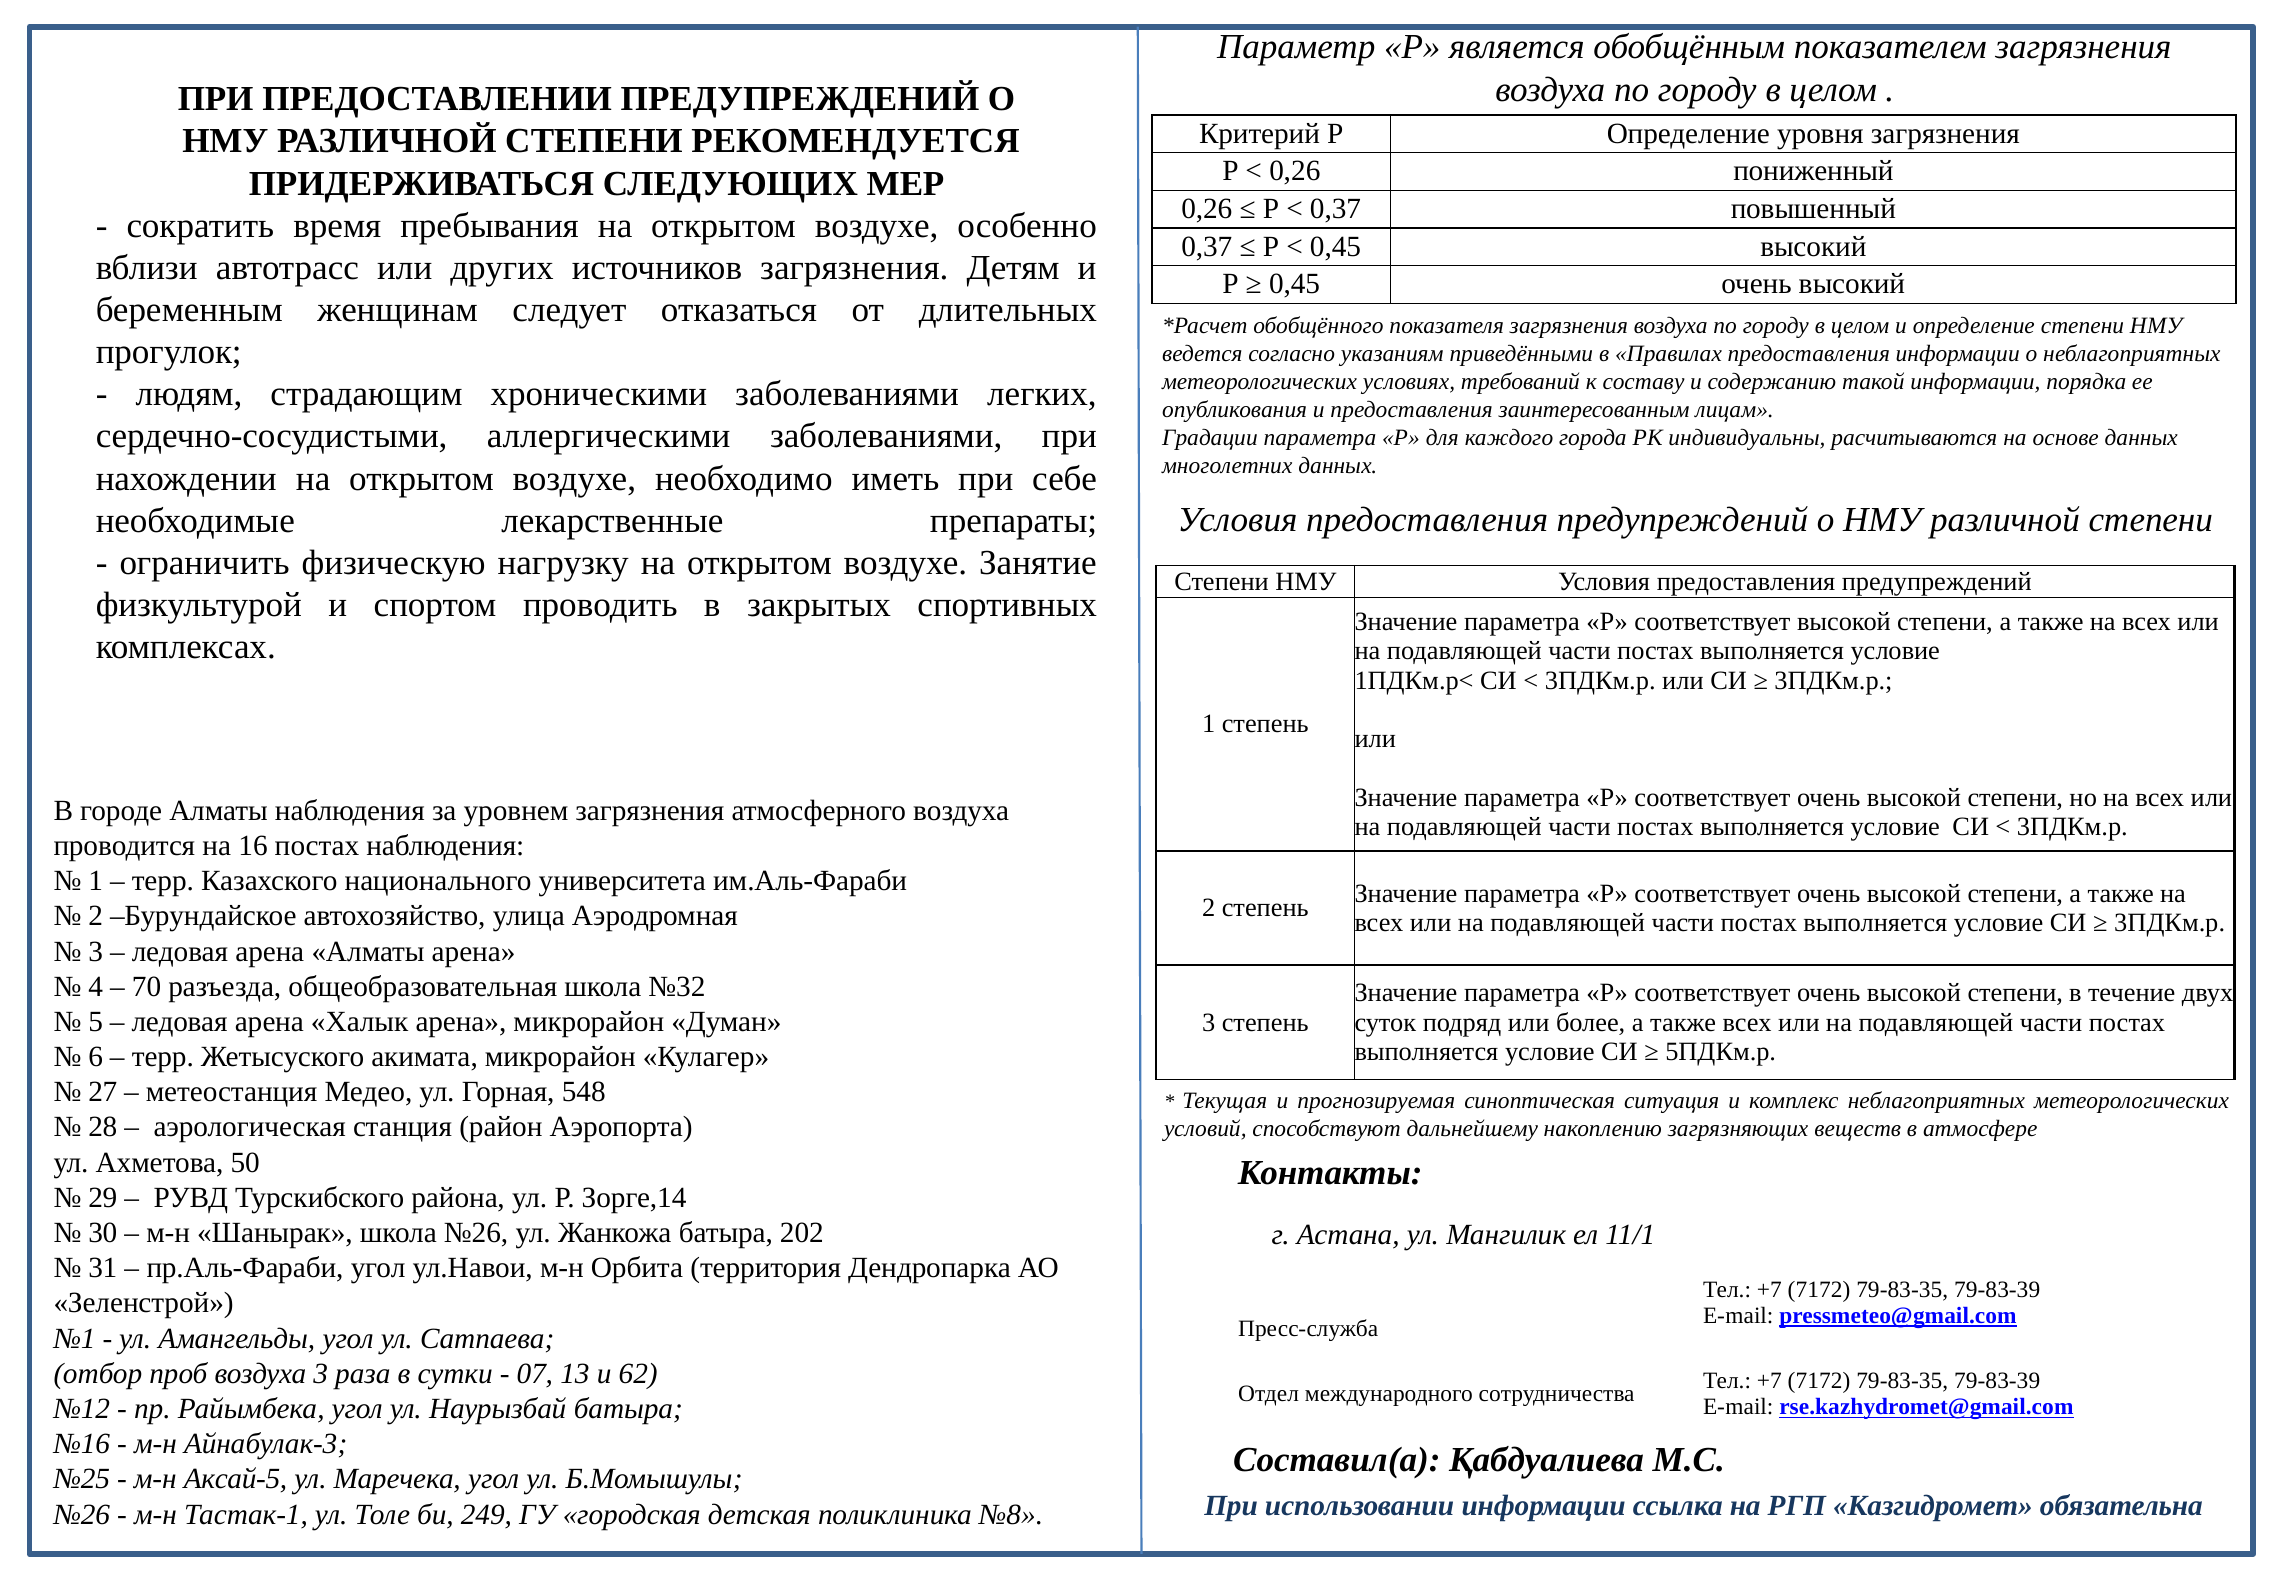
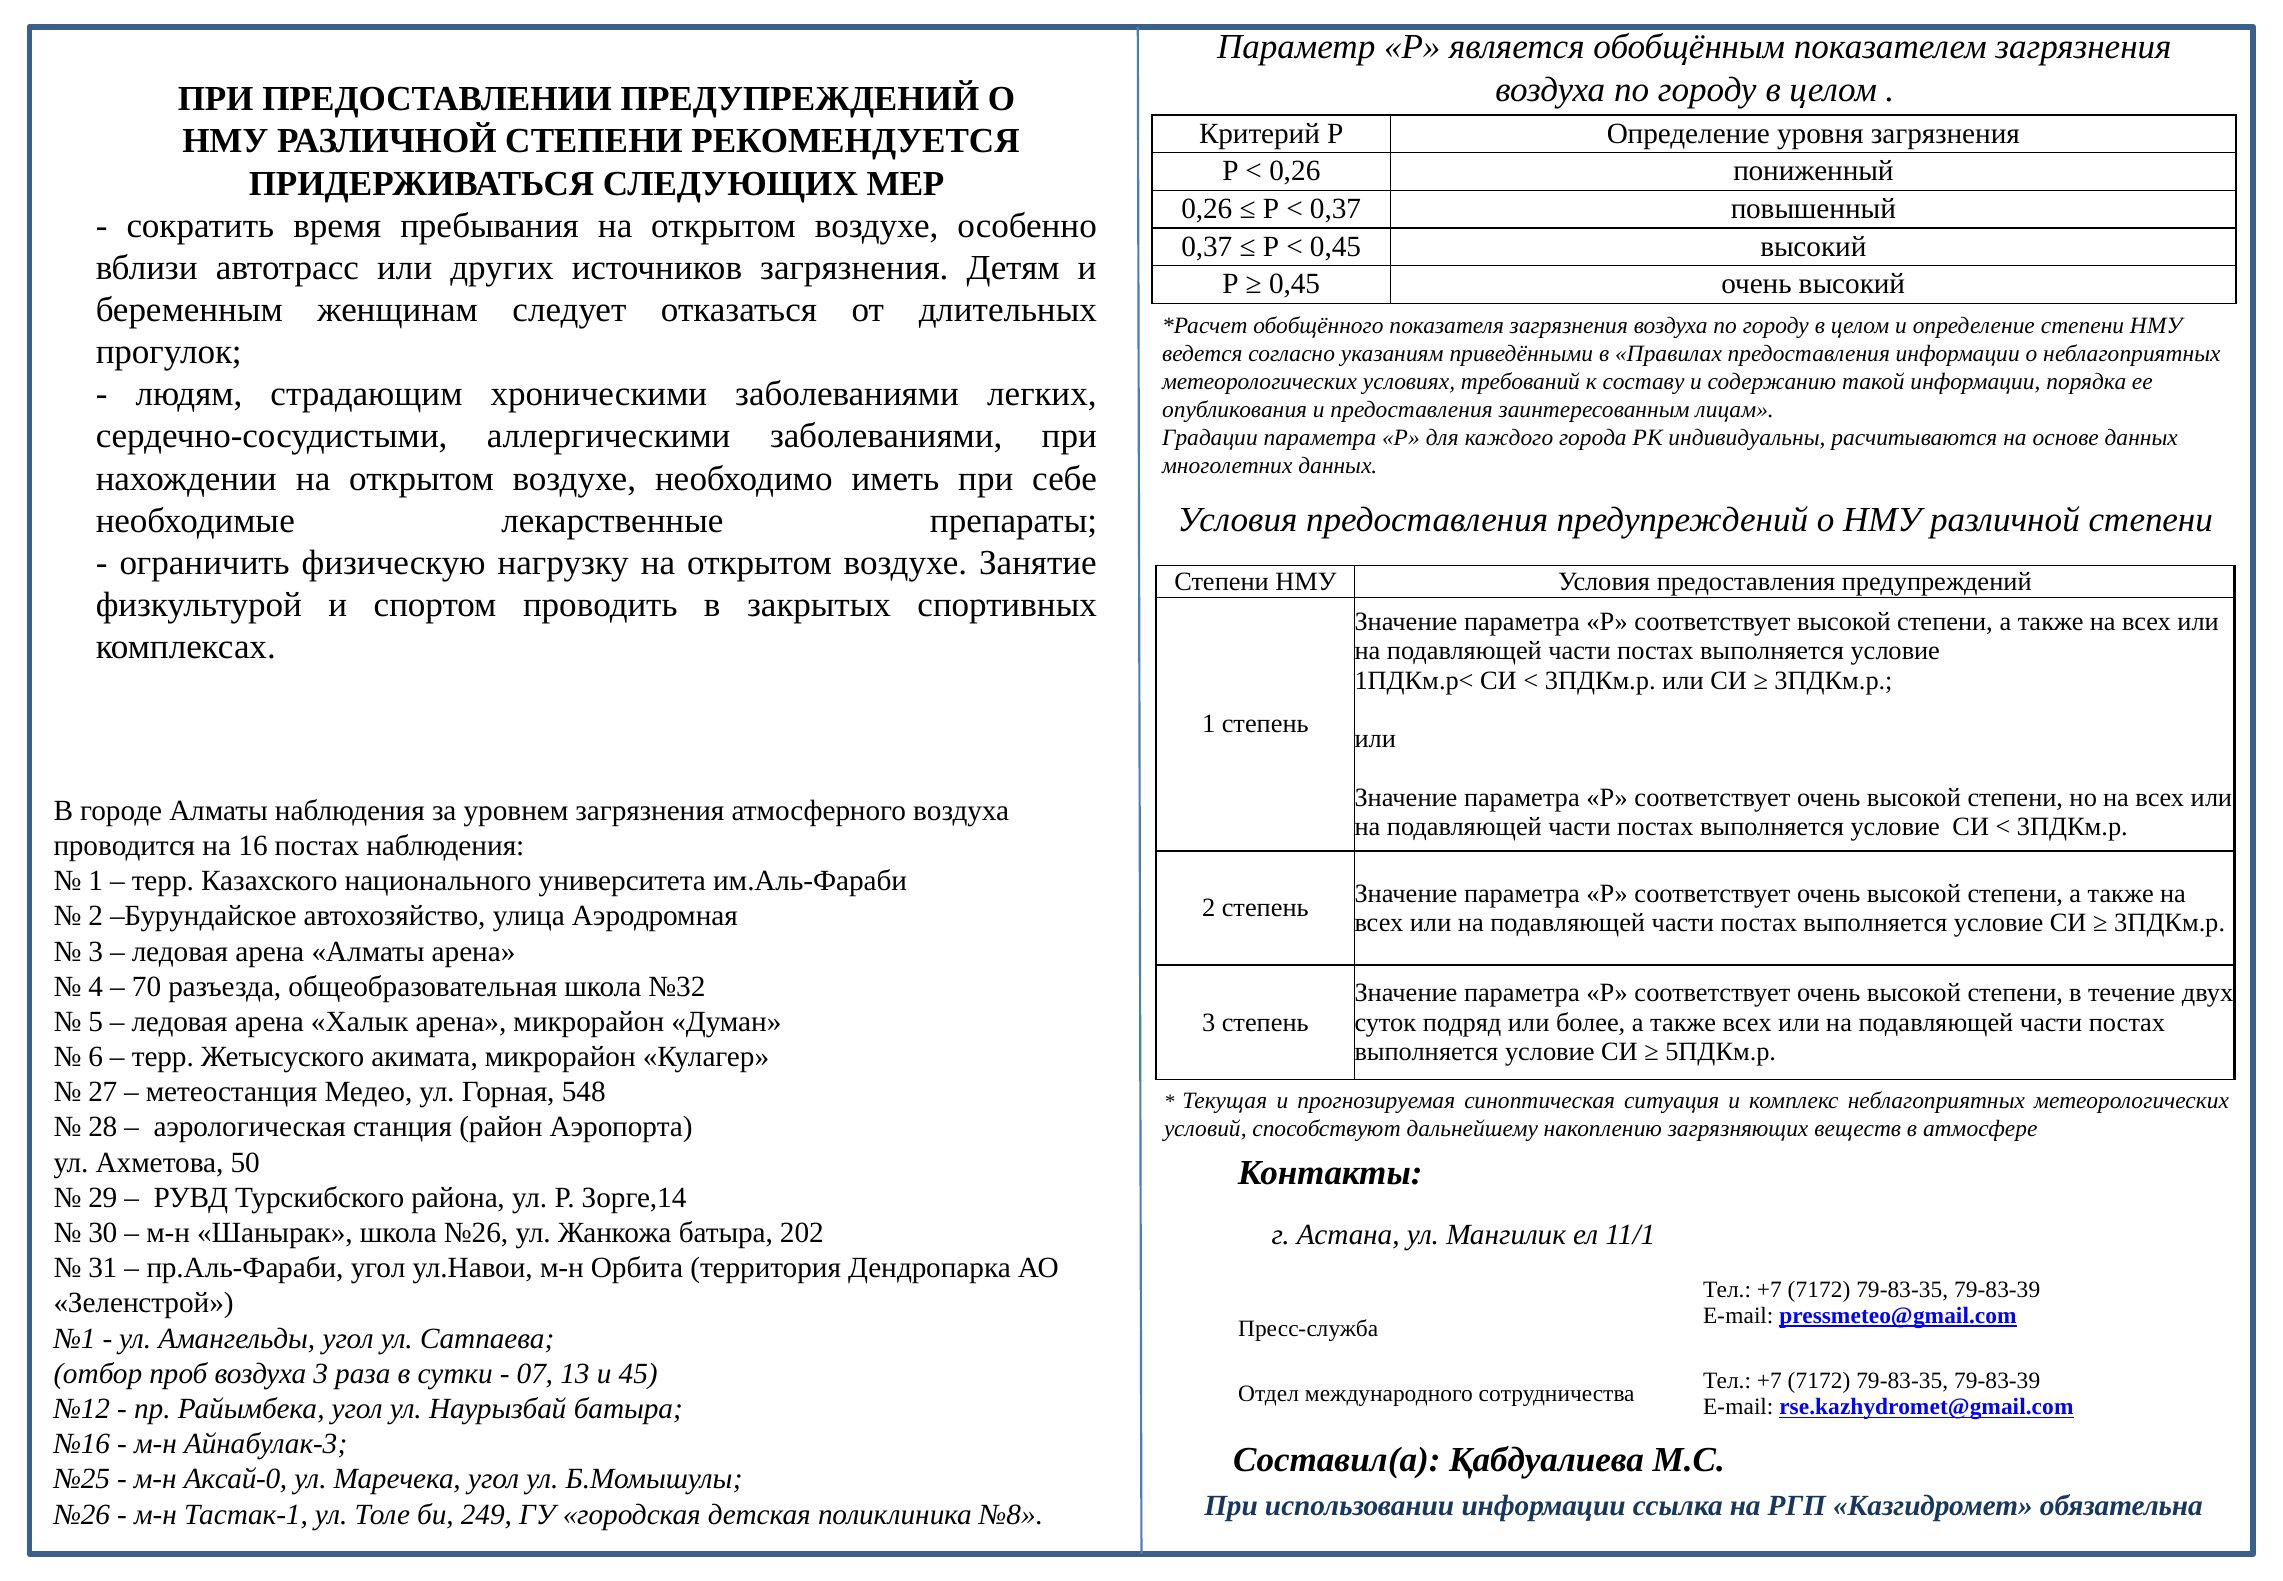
62: 62 -> 45
Аксай-5: Аксай-5 -> Аксай-0
